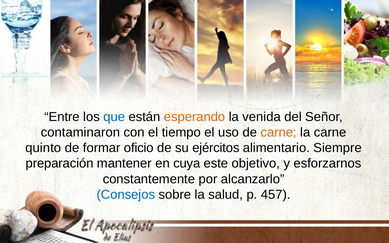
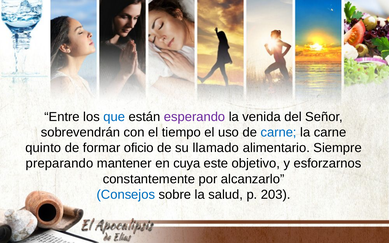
esperando colour: orange -> purple
contaminaron: contaminaron -> sobrevendrán
carne at (279, 132) colour: orange -> blue
ejércitos: ejércitos -> llamado
preparación: preparación -> preparando
457: 457 -> 203
